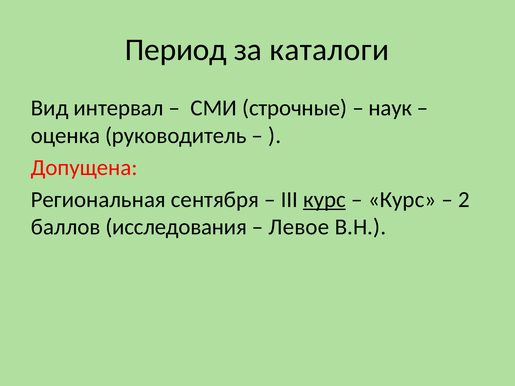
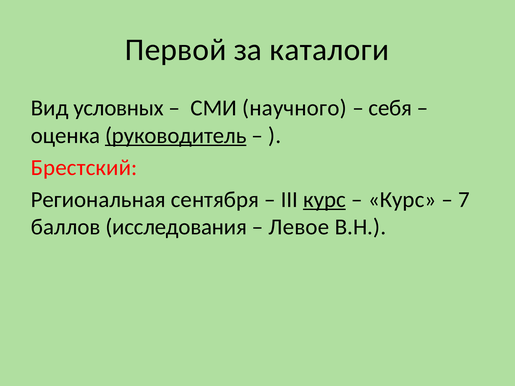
Период: Период -> Первой
интервал: интервал -> условных
строчные: строчные -> научного
наук: наук -> себя
руководитель underline: none -> present
Допущена: Допущена -> Брестский
2: 2 -> 7
